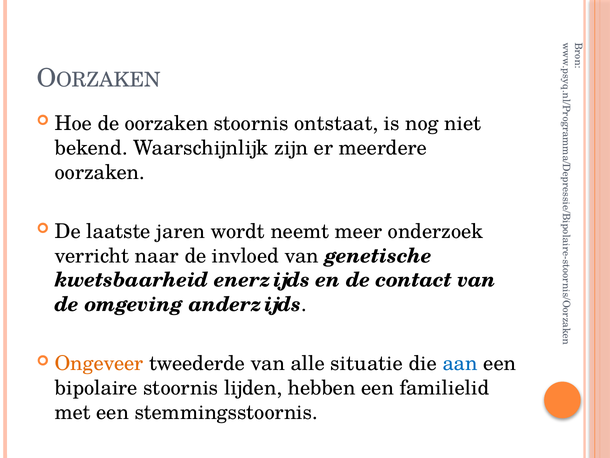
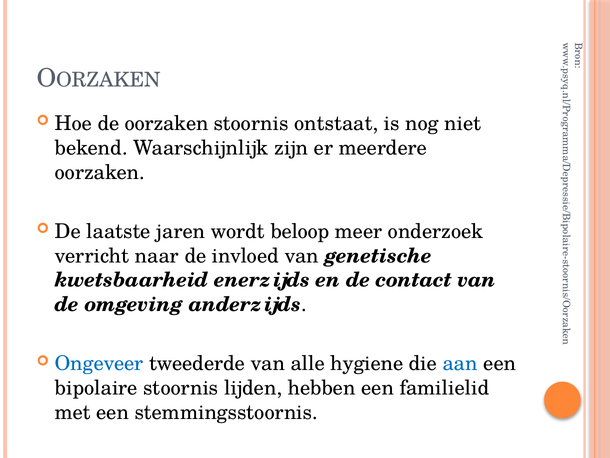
neemt: neemt -> beloop
Ongeveer colour: orange -> blue
situatie: situatie -> hygiene
